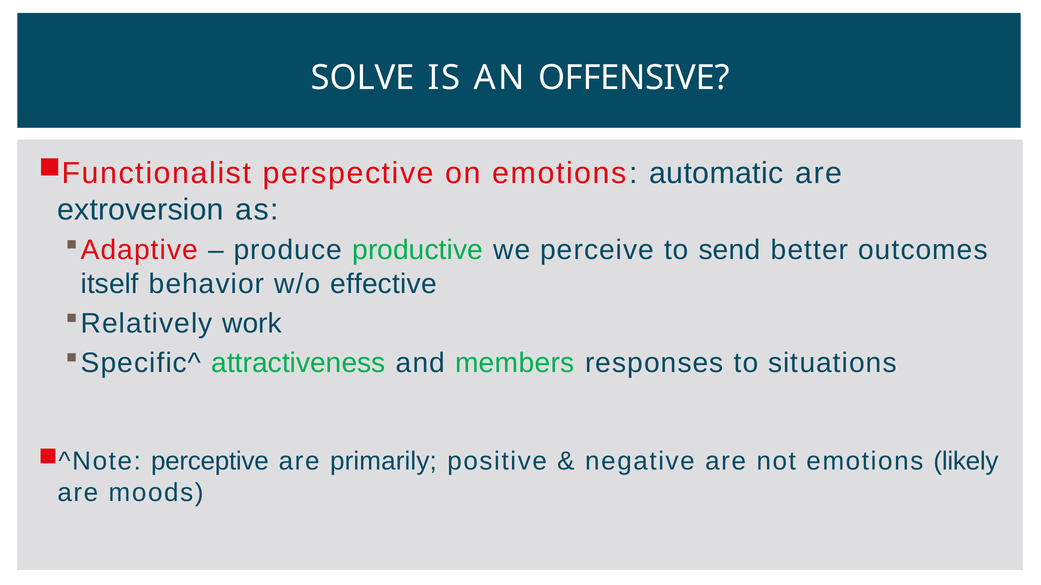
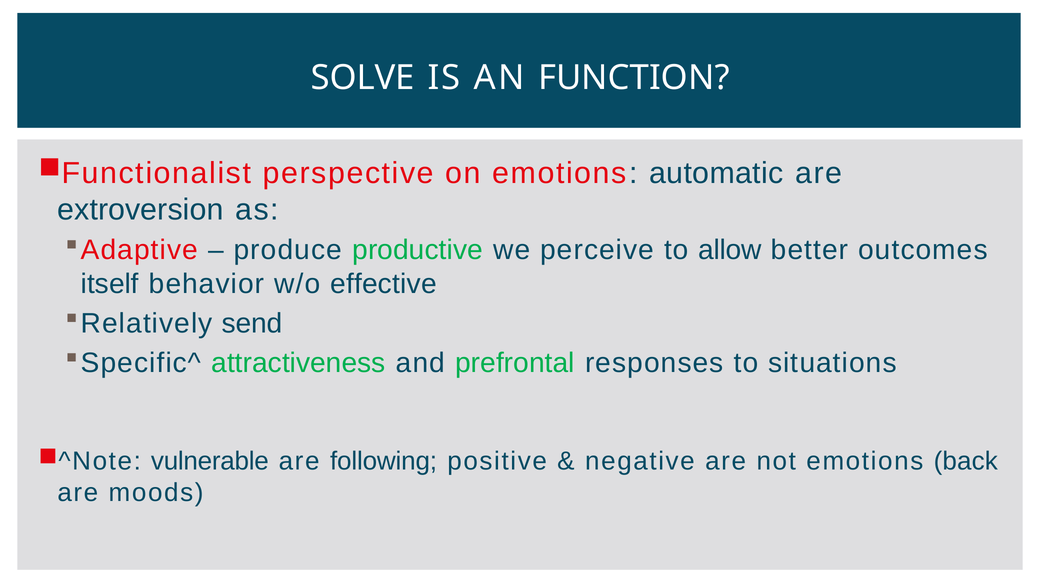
OFFENSIVE: OFFENSIVE -> FUNCTION
send: send -> allow
work: work -> send
members: members -> prefrontal
perceptive: perceptive -> vulnerable
primarily: primarily -> following
likely: likely -> back
